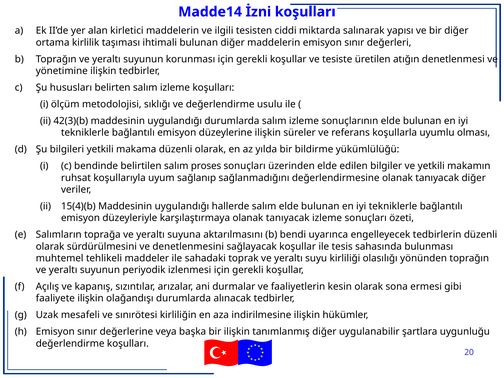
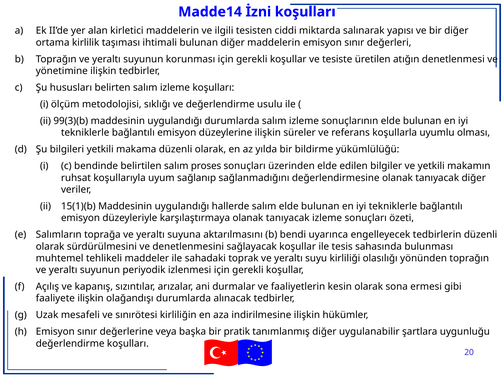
42(3)(b: 42(3)(b -> 99(3)(b
15(4)(b: 15(4)(b -> 15(1)(b
bir ilişkin: ilişkin -> pratik
